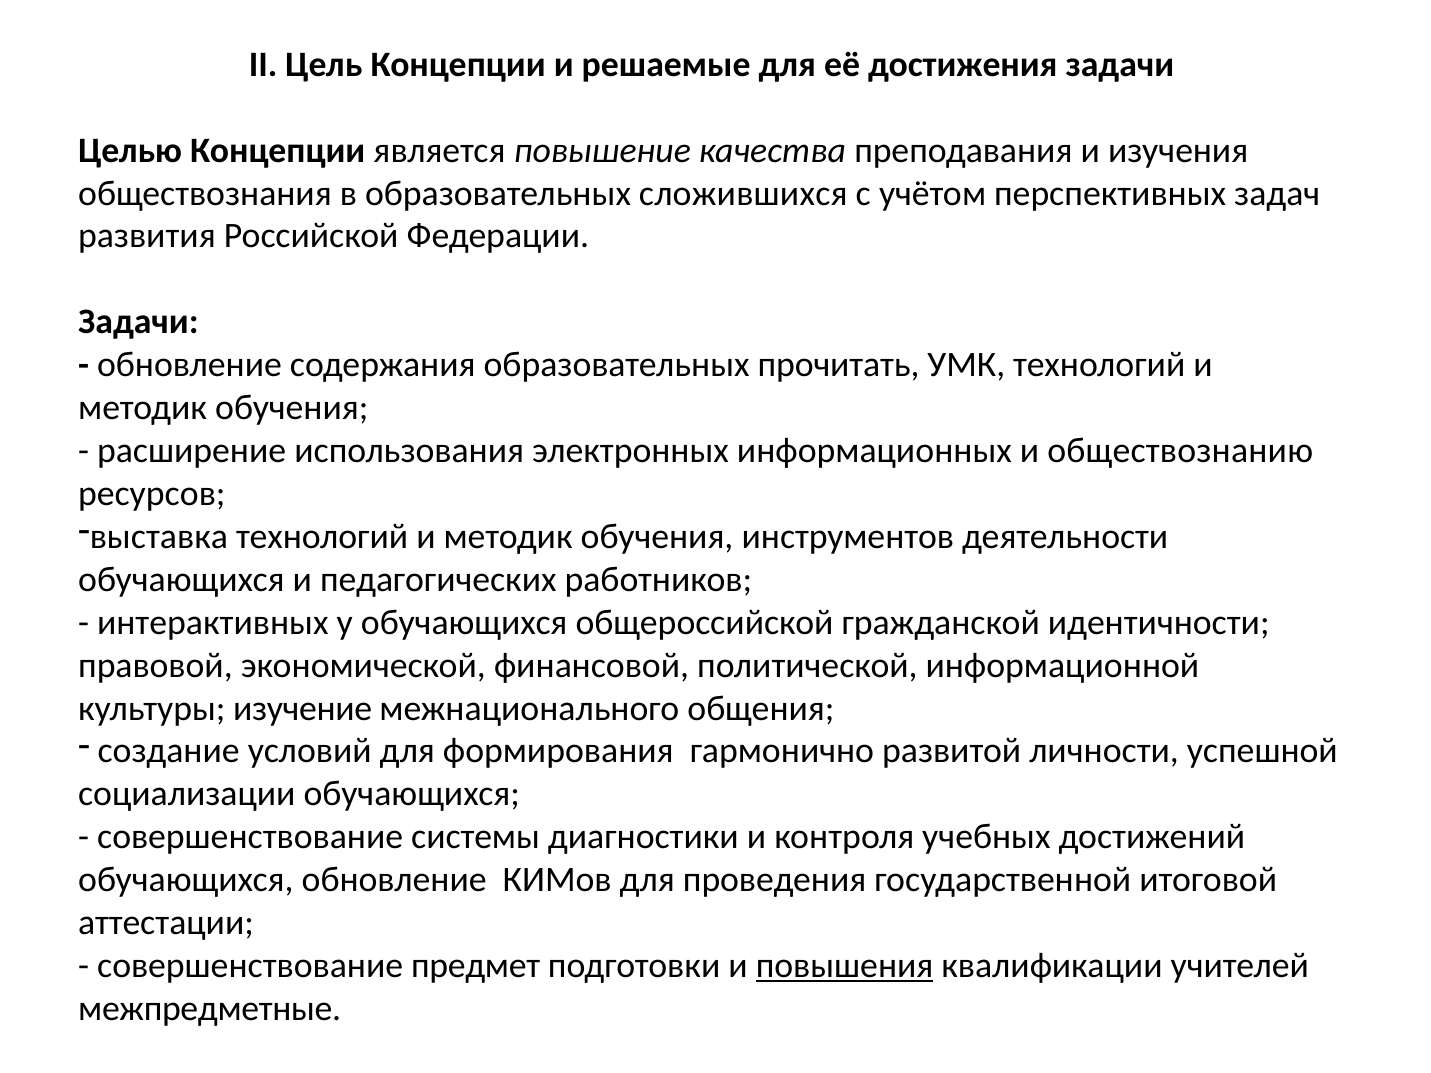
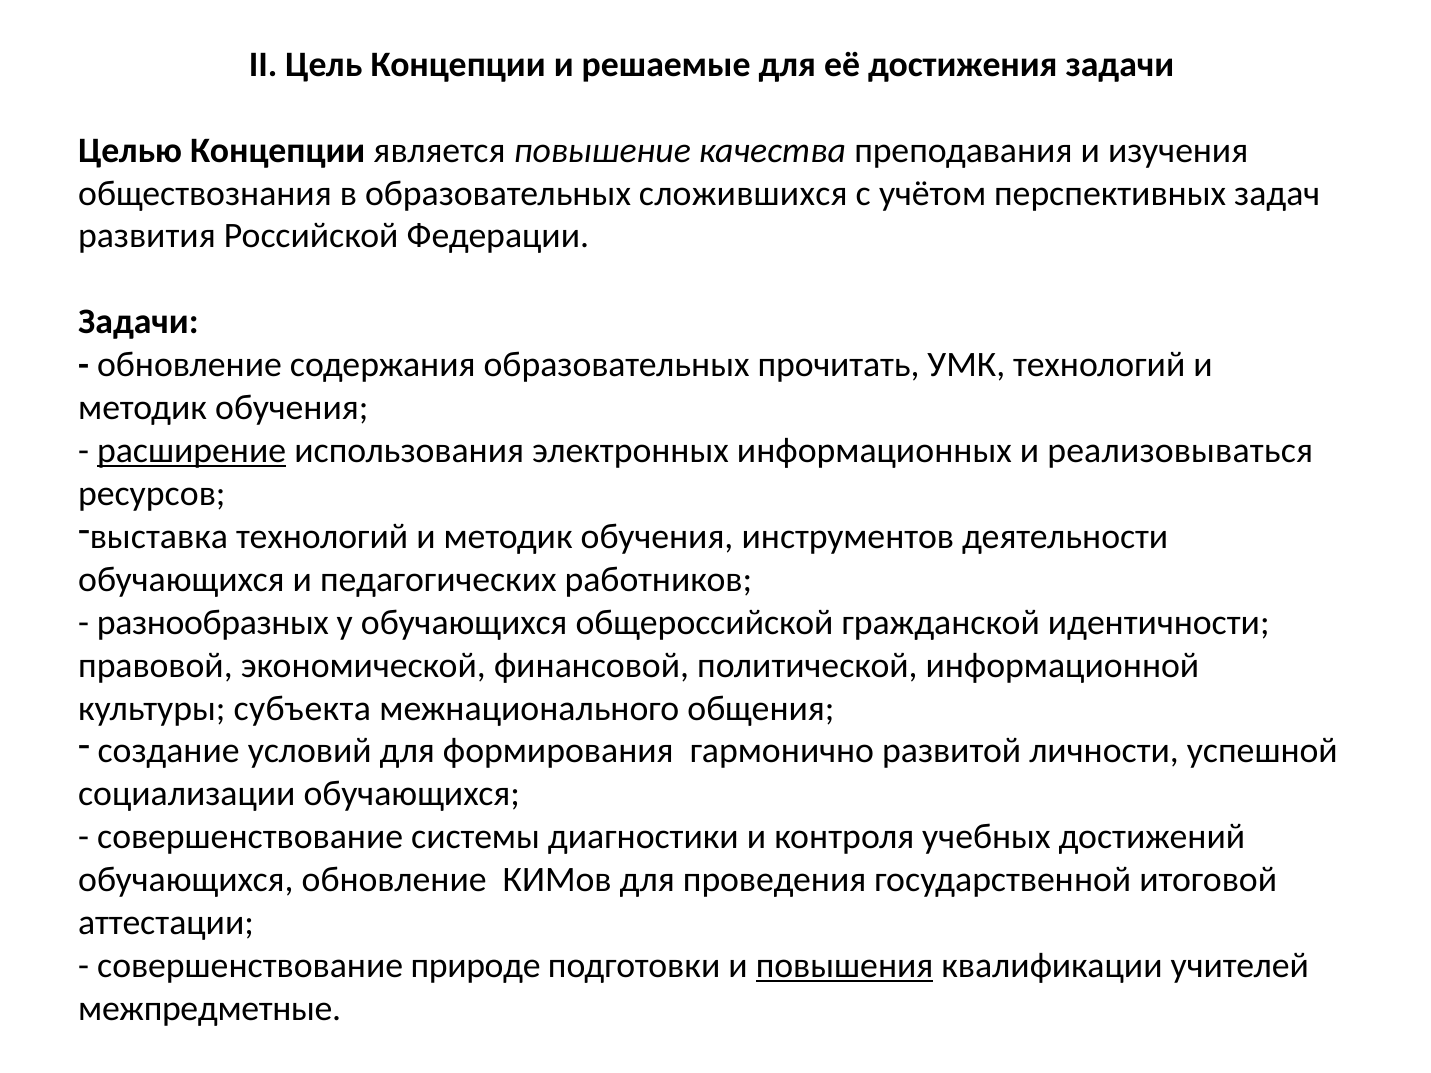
расширение underline: none -> present
обществознанию: обществознанию -> реализовываться
интерактивных: интерактивных -> разнообразных
изучение: изучение -> субъекта
предмет: предмет -> природе
